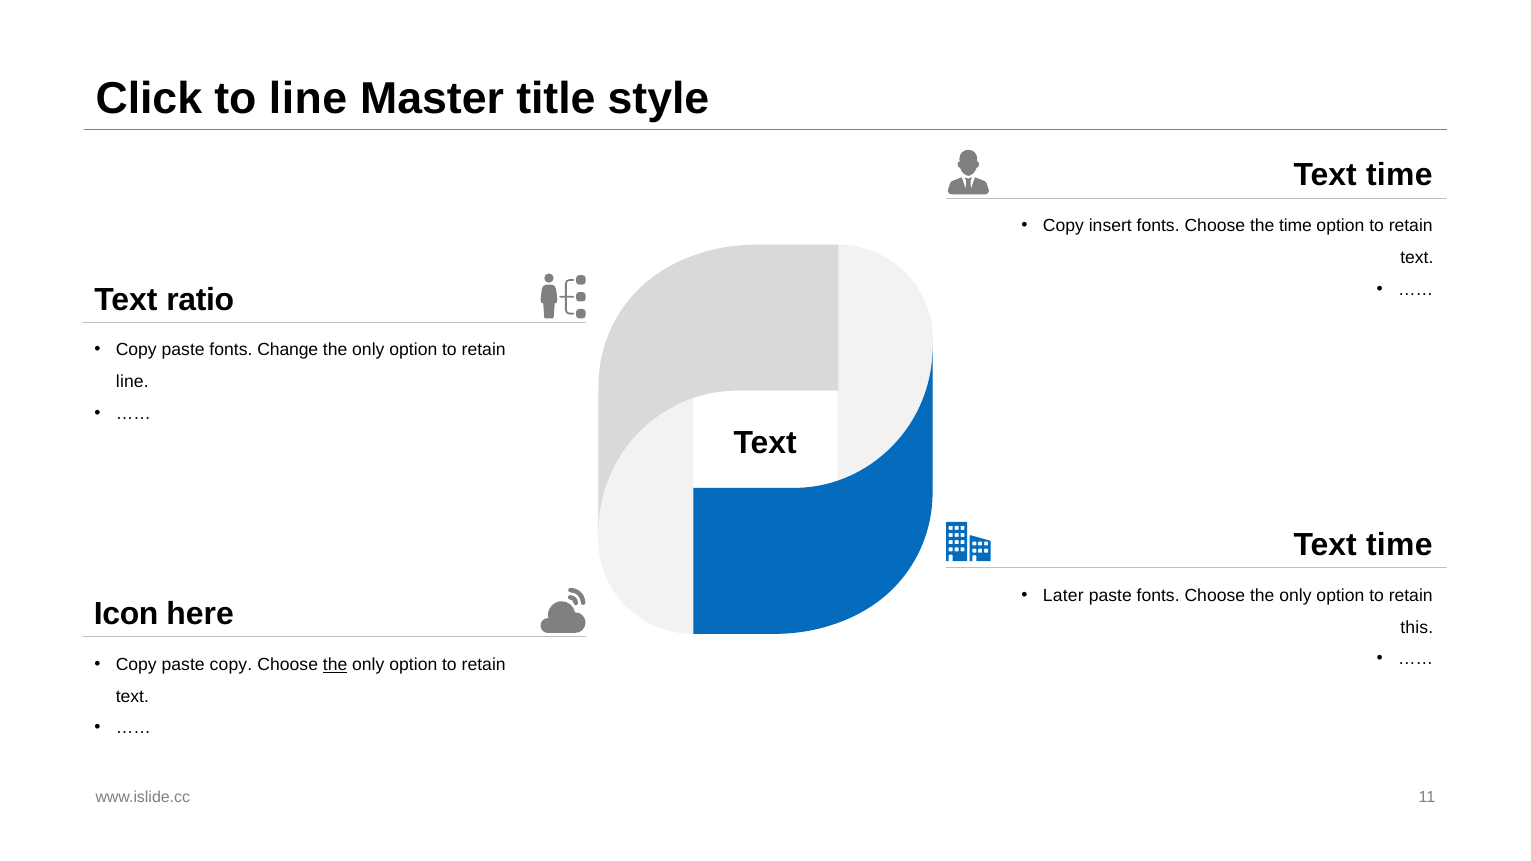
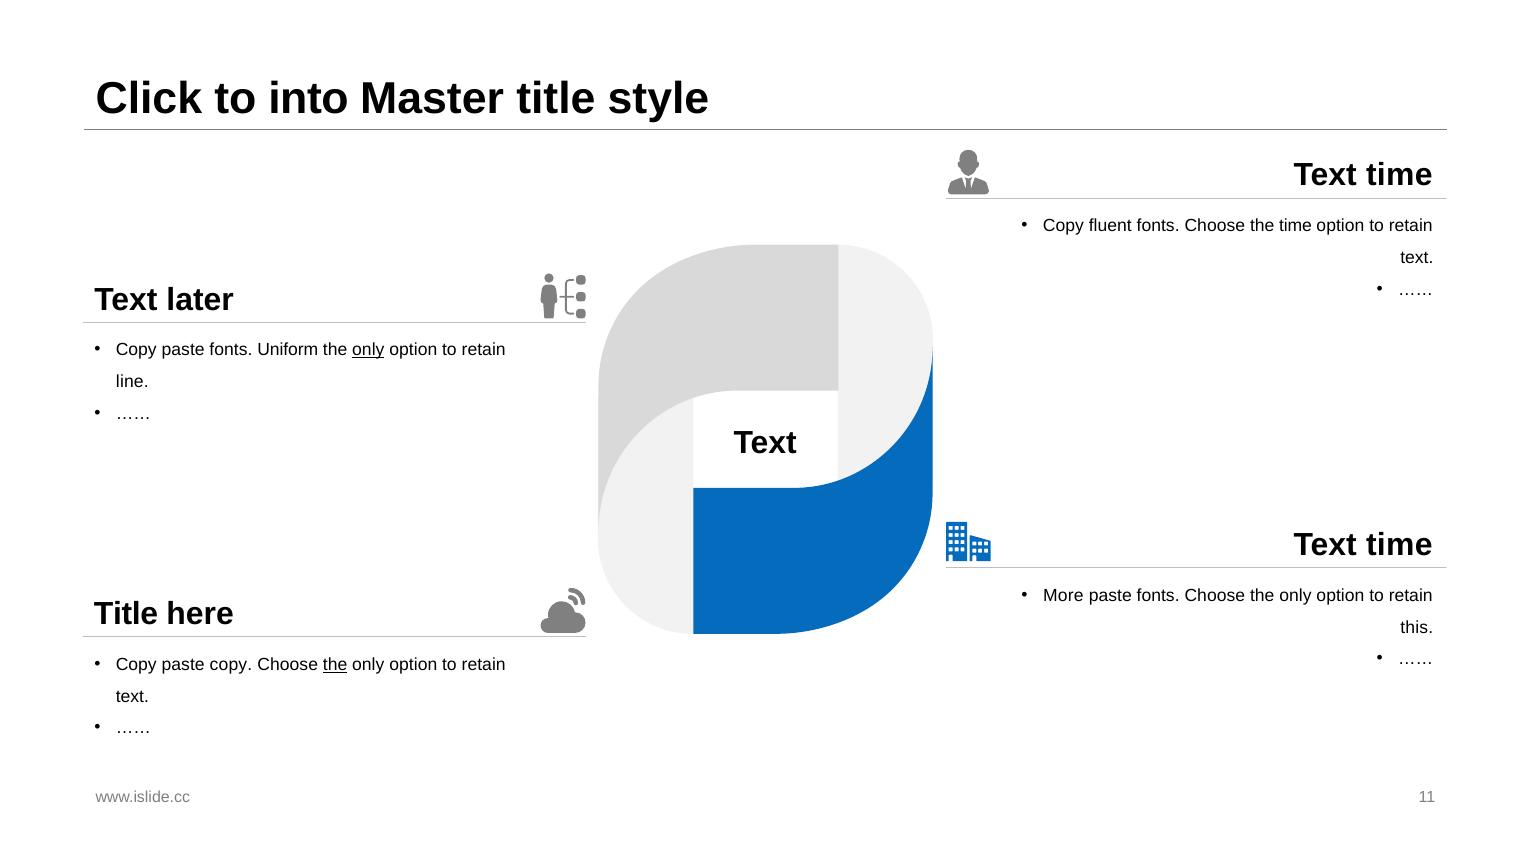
to line: line -> into
insert: insert -> fluent
ratio: ratio -> later
Change: Change -> Uniform
only at (368, 350) underline: none -> present
Later: Later -> More
Icon at (126, 614): Icon -> Title
